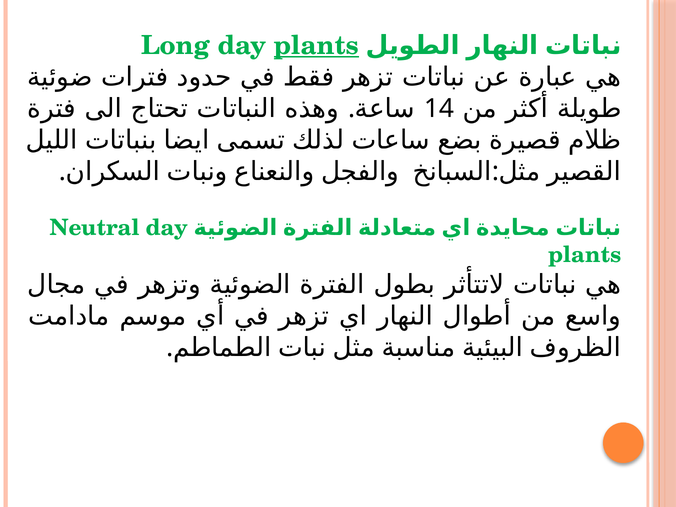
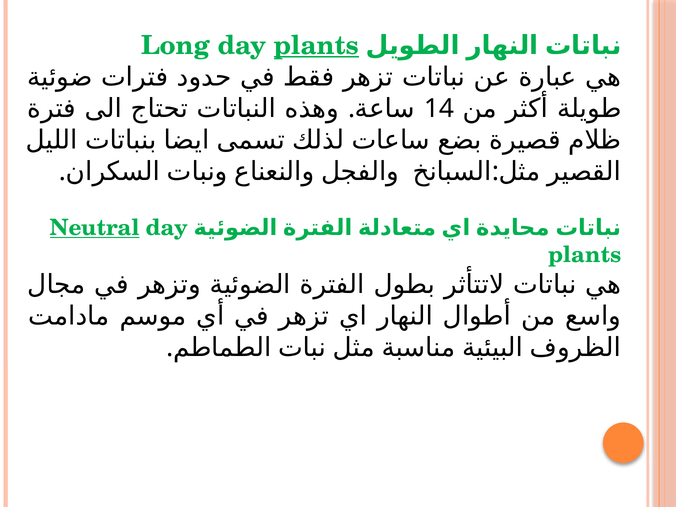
Neutral underline: none -> present
